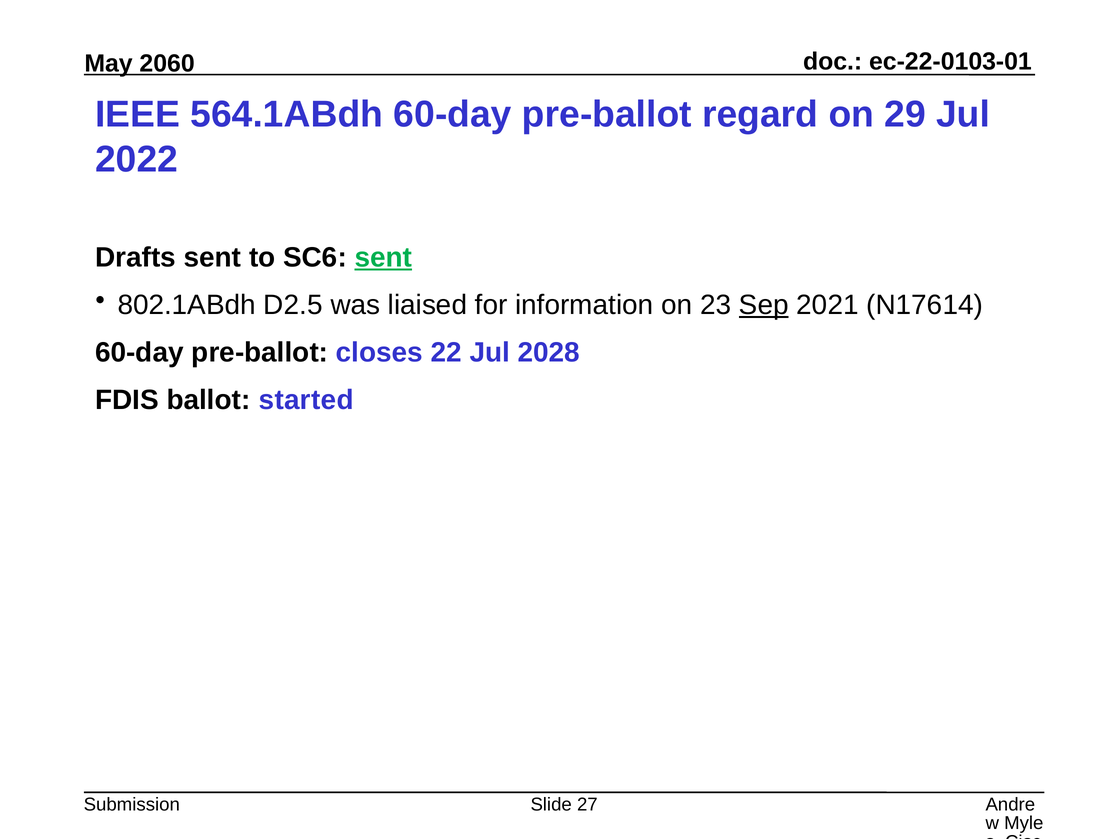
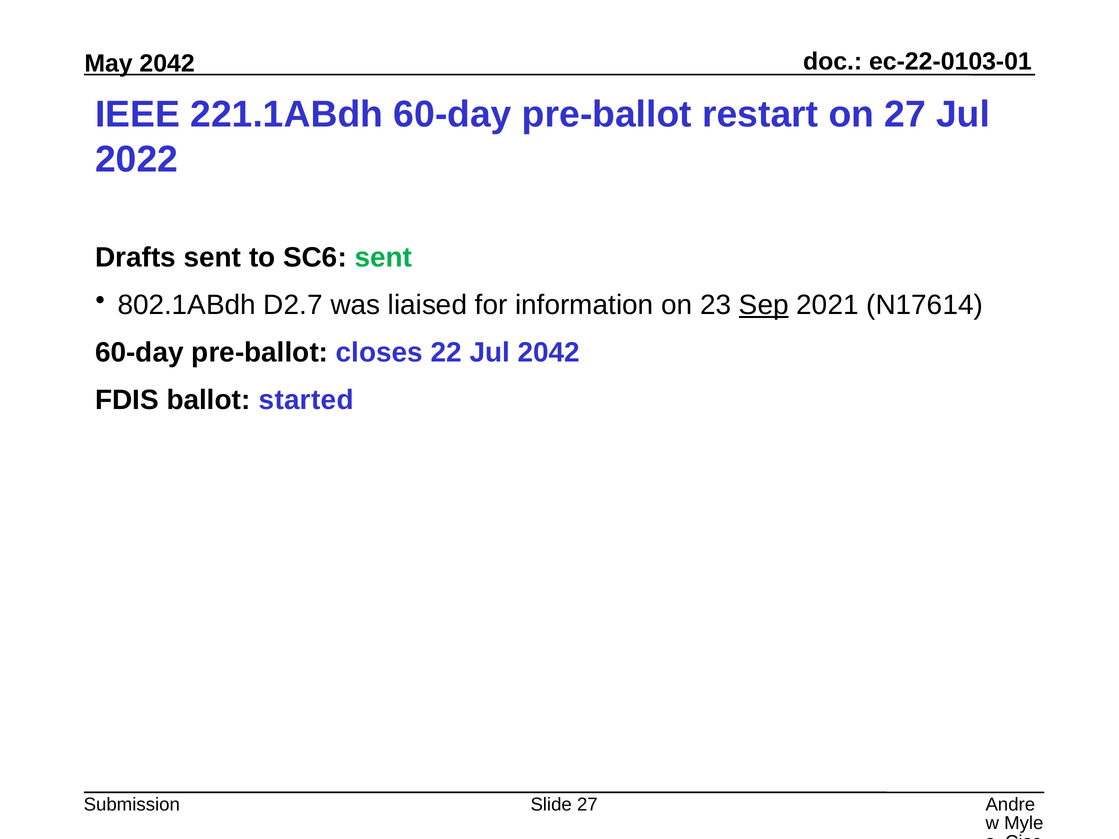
2060 at (167, 64): 2060 -> 2042
564.1ABdh: 564.1ABdh -> 221.1ABdh
regard: regard -> restart
on 29: 29 -> 27
sent at (383, 258) underline: present -> none
D2.5: D2.5 -> D2.7
Jul 2028: 2028 -> 2042
